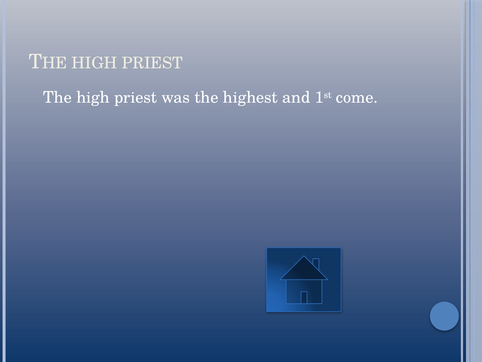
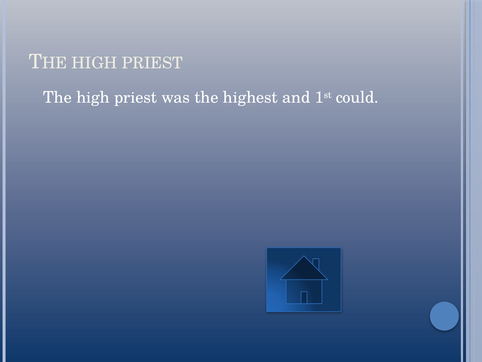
come: come -> could
